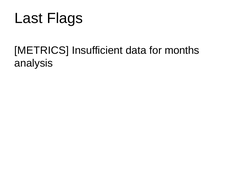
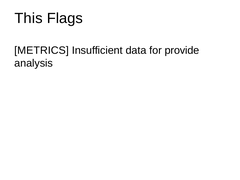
Last: Last -> This
months: months -> provide
